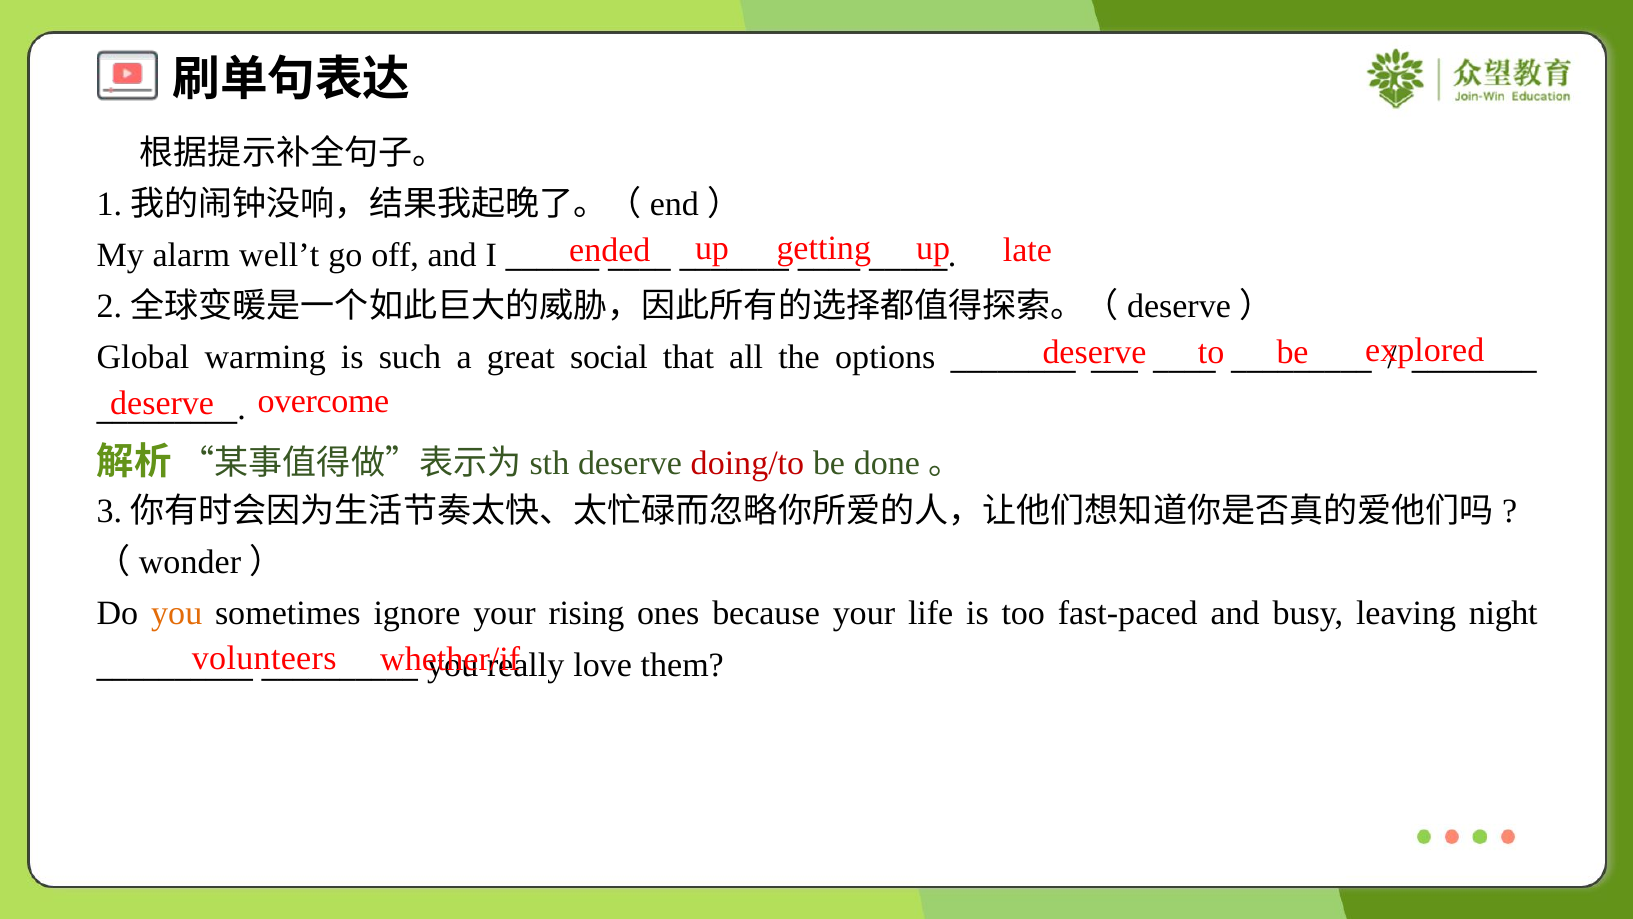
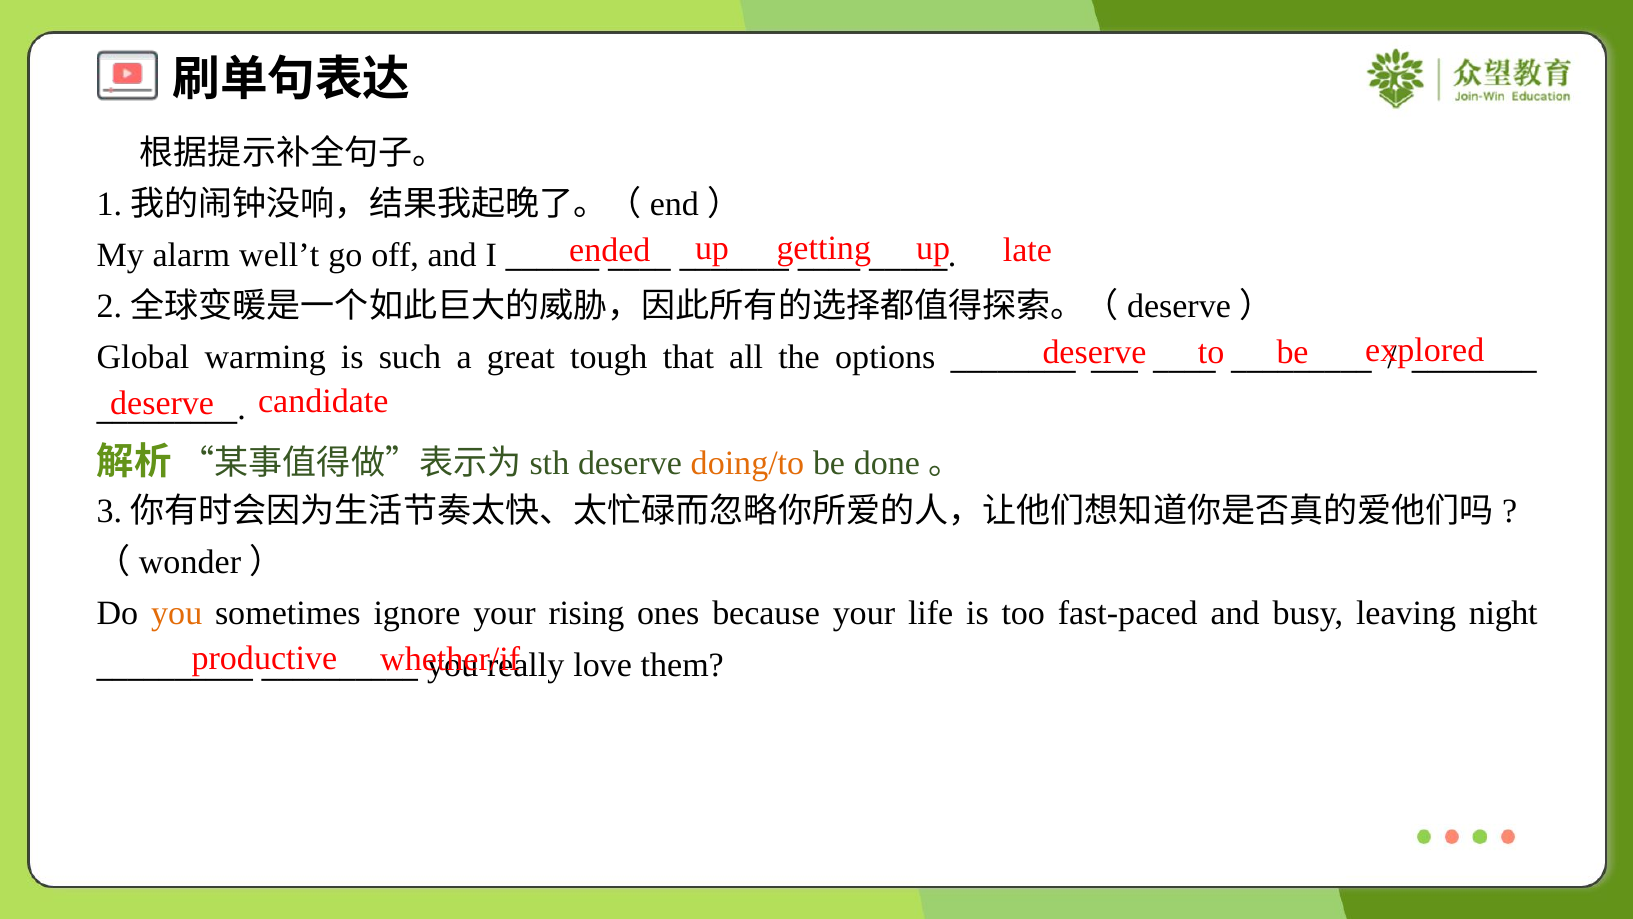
social: social -> tough
overcome: overcome -> candidate
doing/to colour: red -> orange
volunteers: volunteers -> productive
